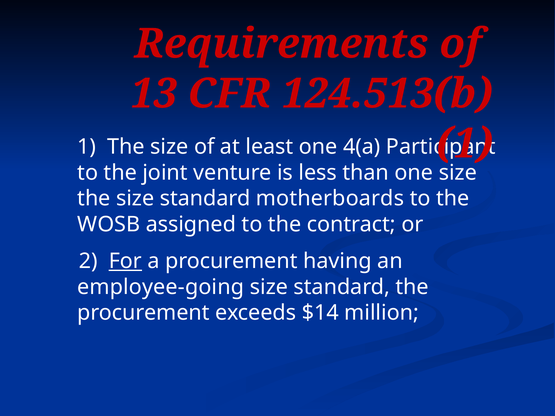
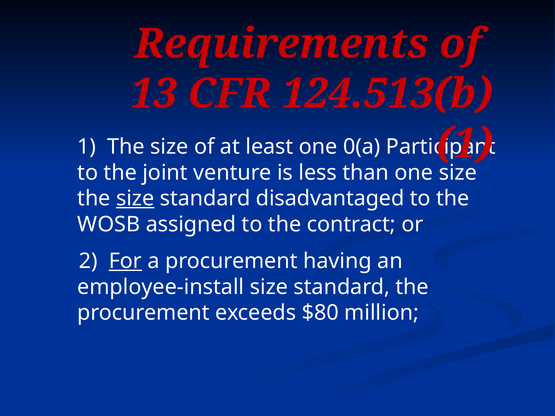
4(a: 4(a -> 0(a
size at (135, 199) underline: none -> present
motherboards: motherboards -> disadvantaged
employee-going: employee-going -> employee-install
$14: $14 -> $80
